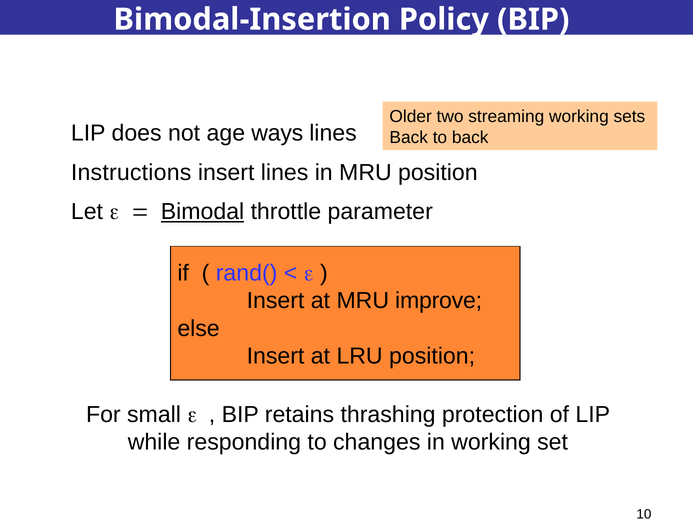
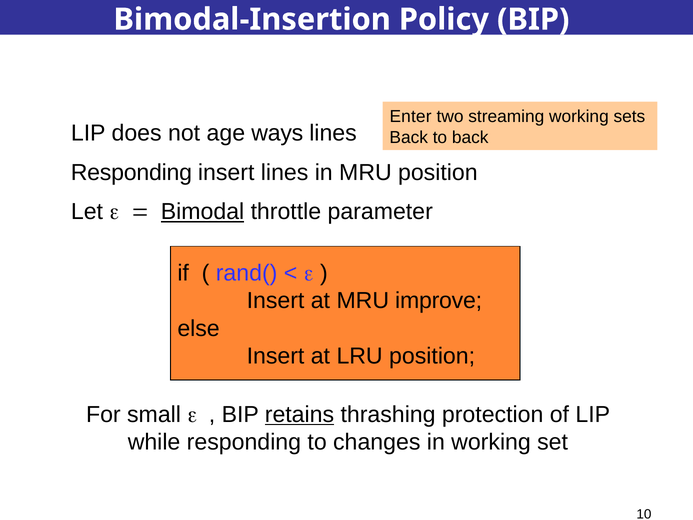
Older: Older -> Enter
Instructions at (131, 172): Instructions -> Responding
retains underline: none -> present
